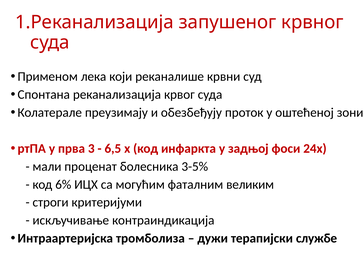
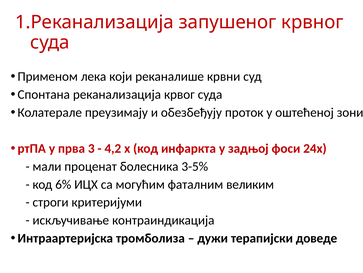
6,5: 6,5 -> 4,2
службе: службе -> доведе
